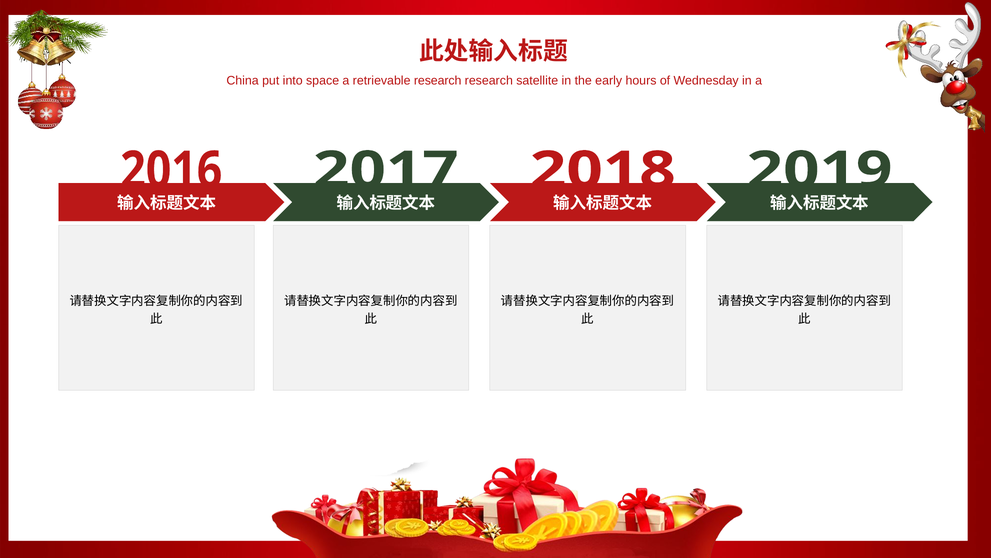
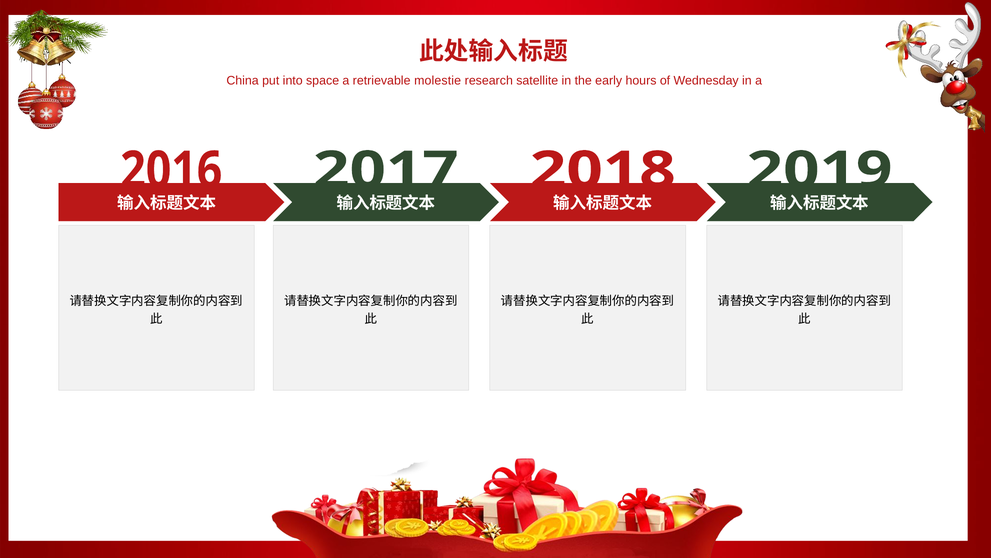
retrievable research: research -> molestie
